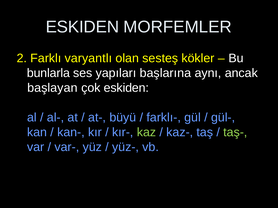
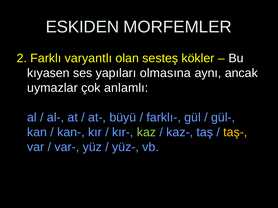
bunlarla: bunlarla -> kıyasen
başlarına: başlarına -> olmasına
başlayan: başlayan -> uymazlar
çok eskiden: eskiden -> anlamlı
taş- colour: light green -> yellow
